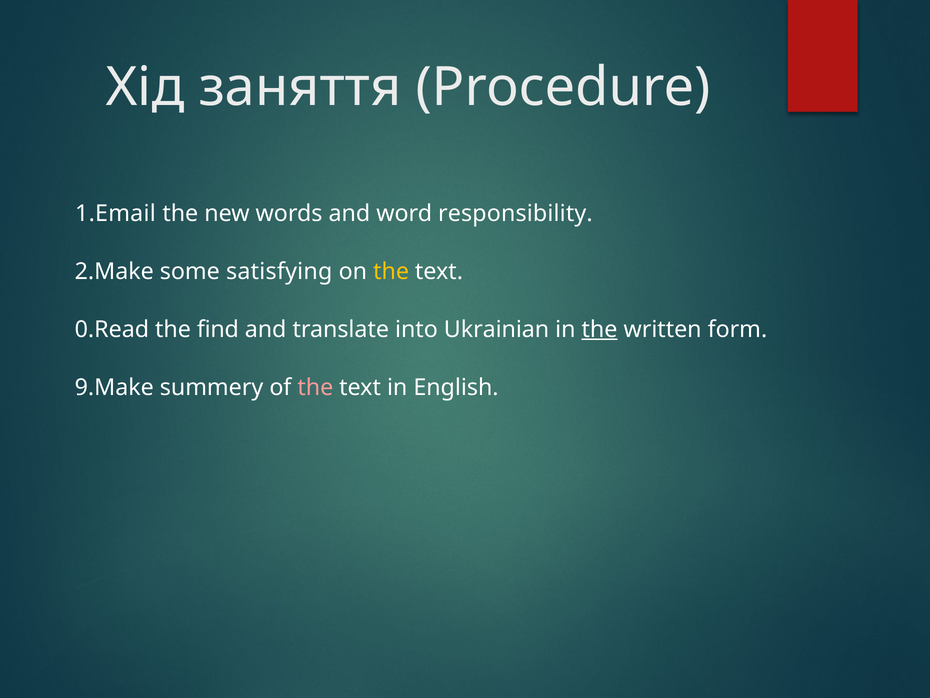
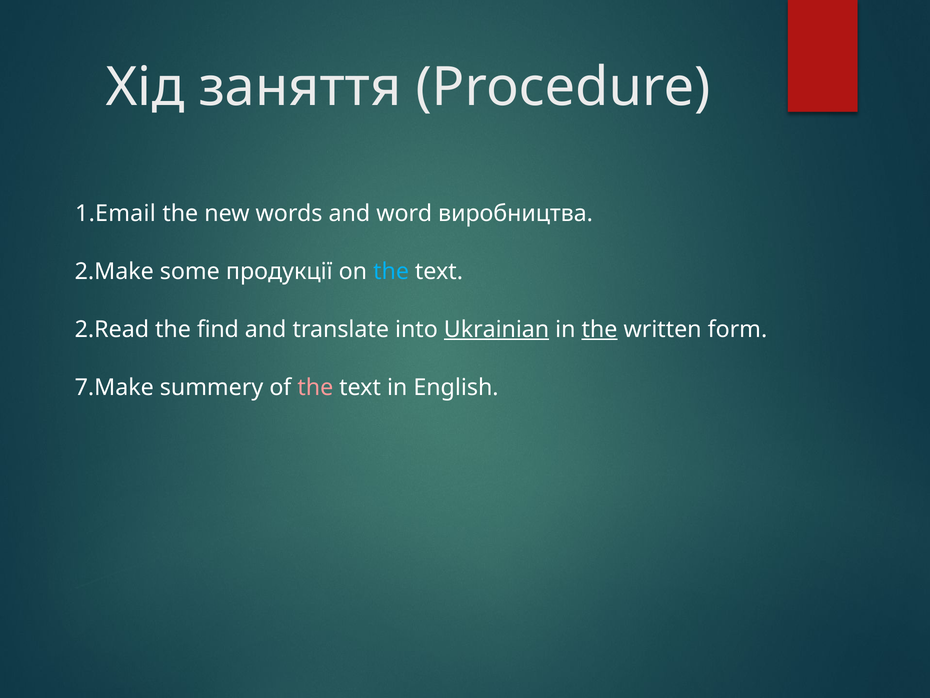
responsibility: responsibility -> виробництва
satisfying: satisfying -> продукції
the at (391, 271) colour: yellow -> light blue
0.Read: 0.Read -> 2.Read
Ukrainian underline: none -> present
9.Make: 9.Make -> 7.Make
